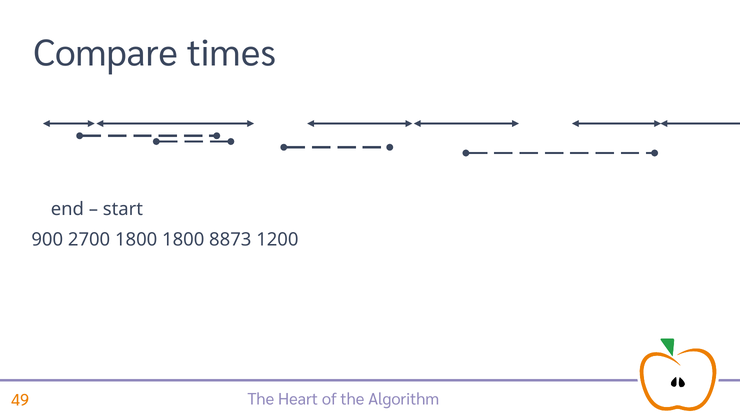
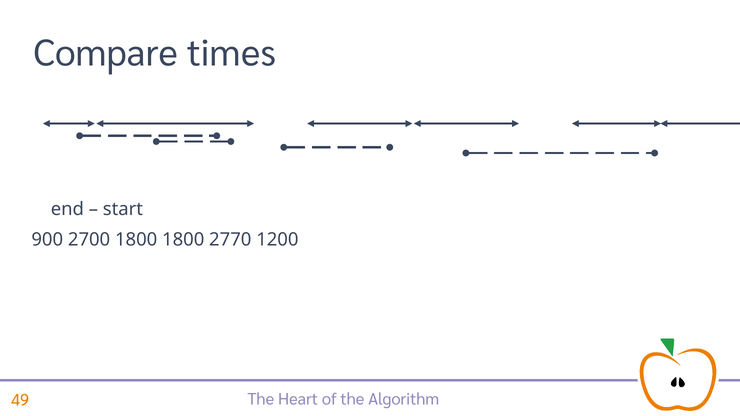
8873: 8873 -> 2770
